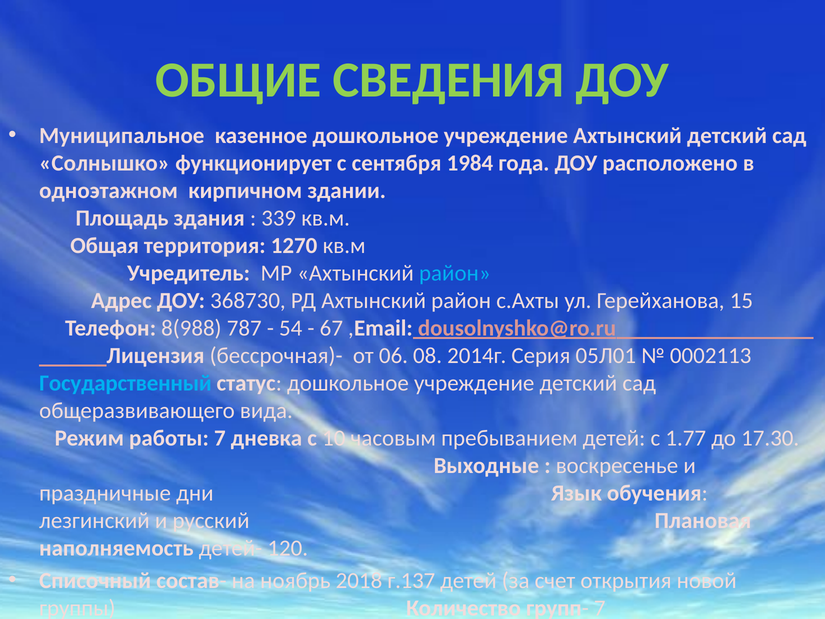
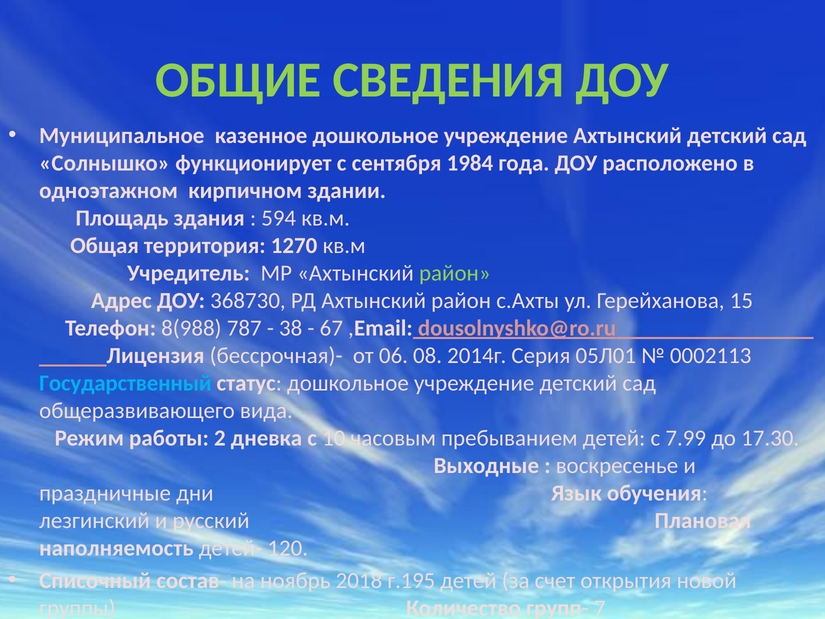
339: 339 -> 594
район at (455, 273) colour: light blue -> light green
54: 54 -> 38
работы 7: 7 -> 2
1.77: 1.77 -> 7.99
г.137: г.137 -> г.195
